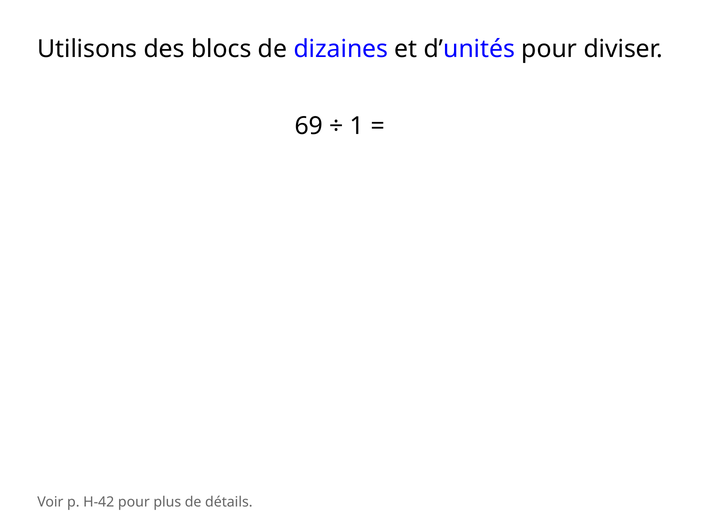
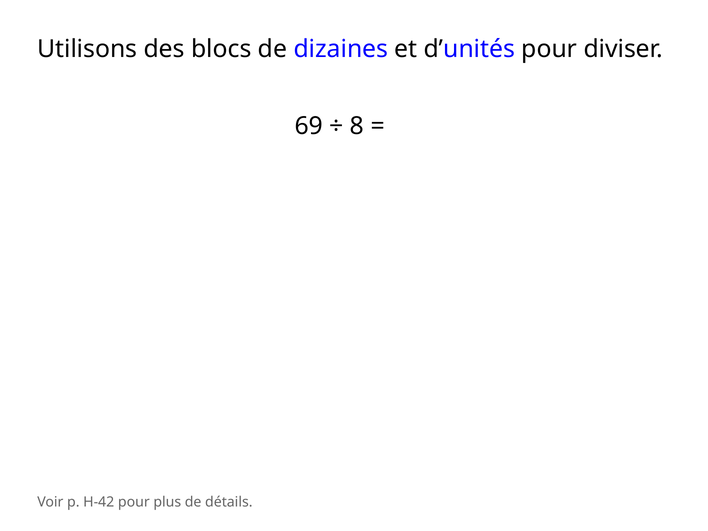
1: 1 -> 8
